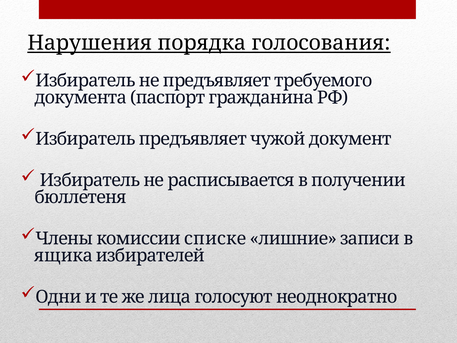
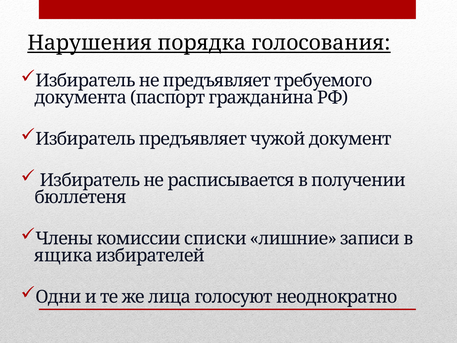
списке: списке -> списки
